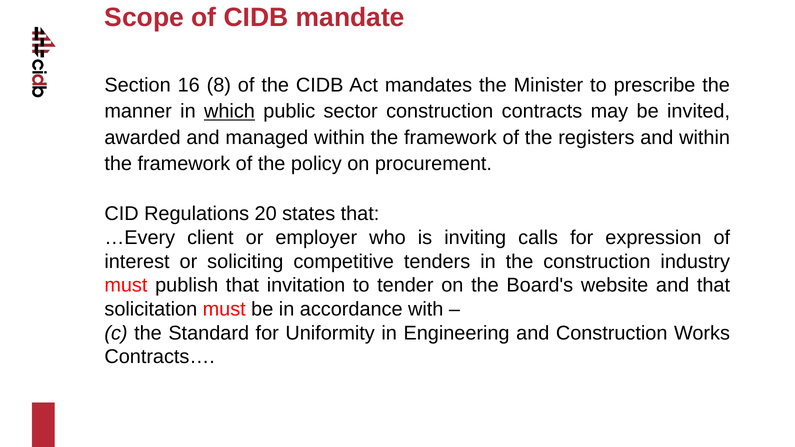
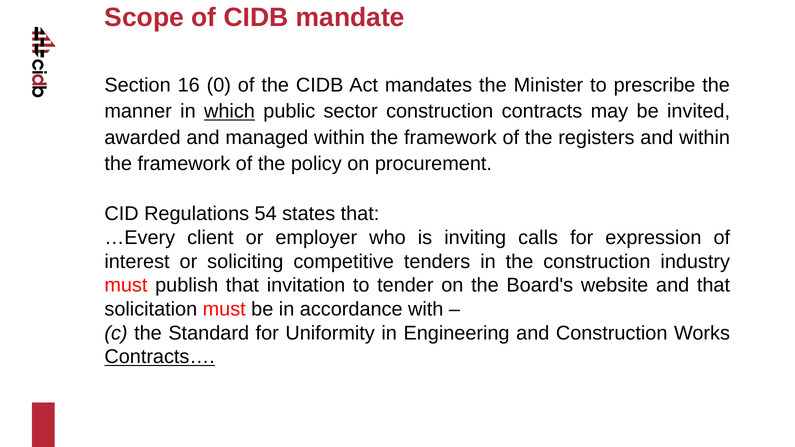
8: 8 -> 0
20: 20 -> 54
Contracts… underline: none -> present
